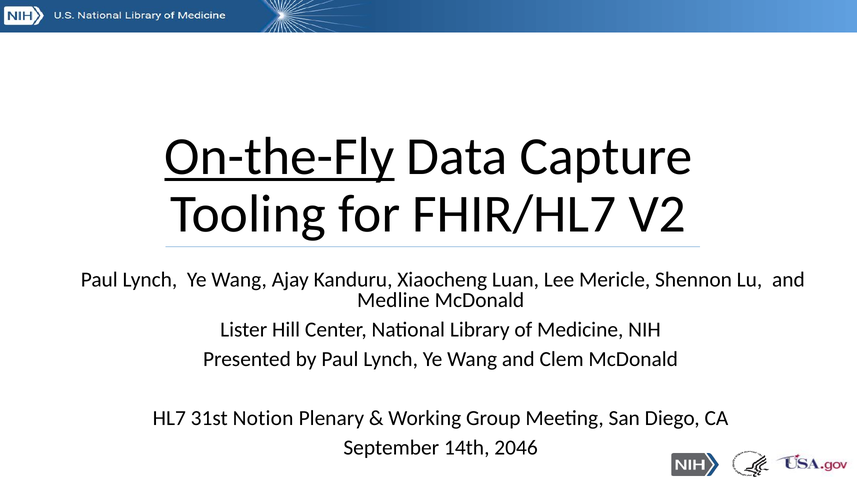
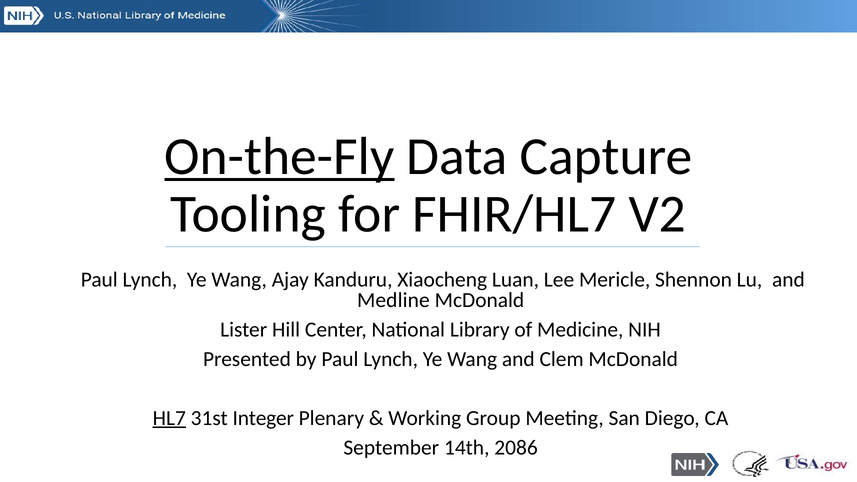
HL7 underline: none -> present
Notion: Notion -> Integer
2046: 2046 -> 2086
